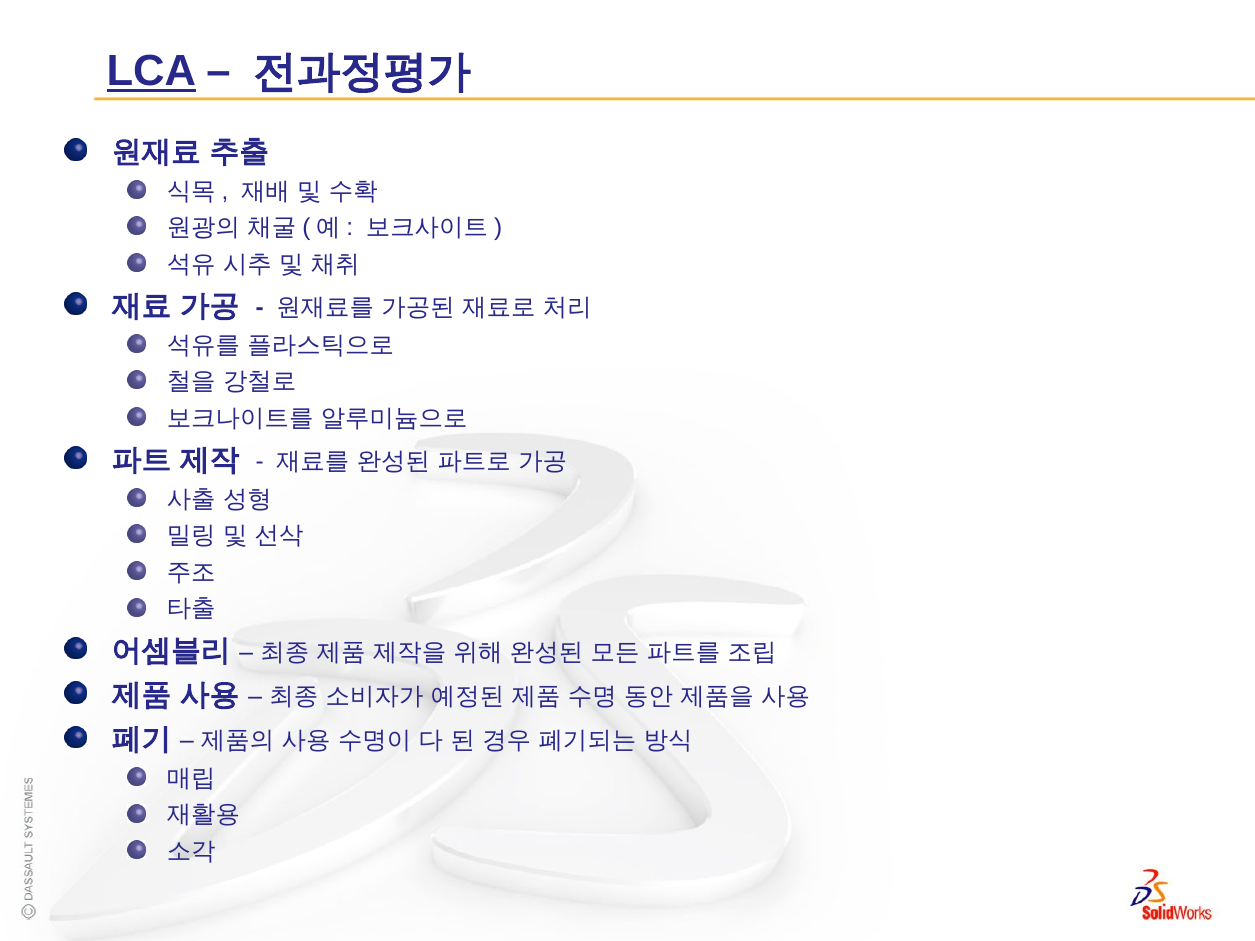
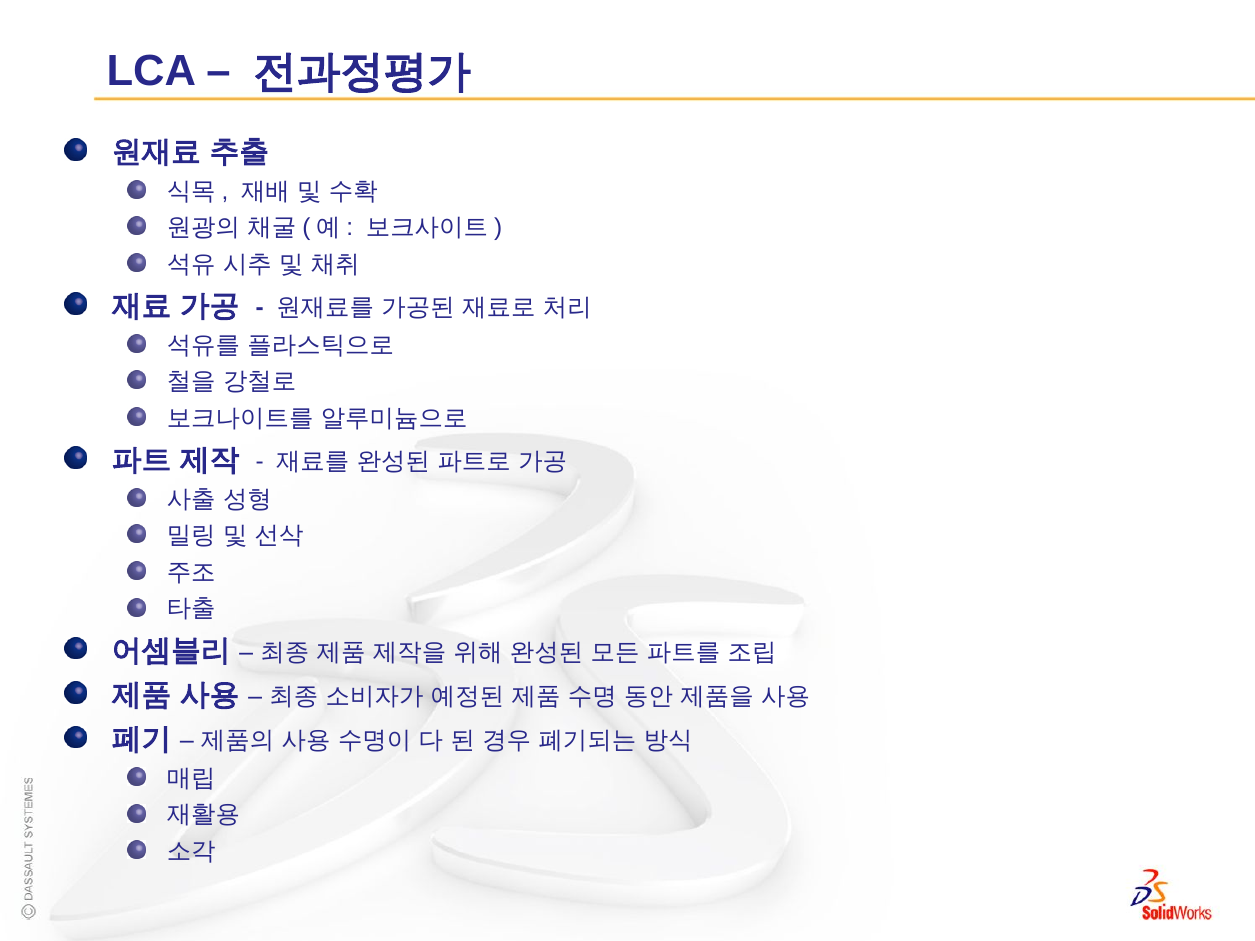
LCA underline: present -> none
